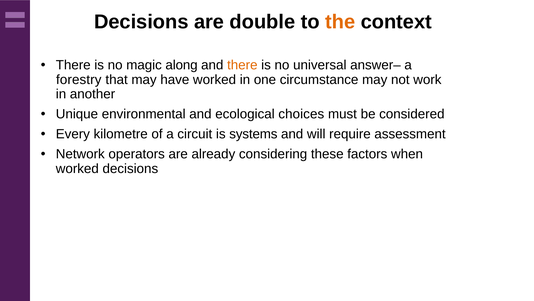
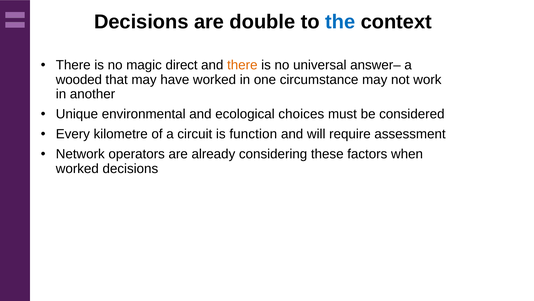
the colour: orange -> blue
along: along -> direct
forestry: forestry -> wooded
systems: systems -> function
